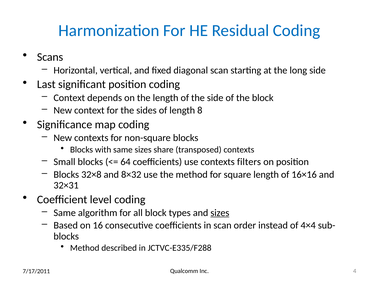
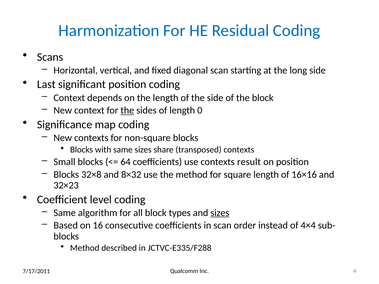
the at (127, 110) underline: none -> present
8: 8 -> 0
filters: filters -> result
32×31: 32×31 -> 32×23
